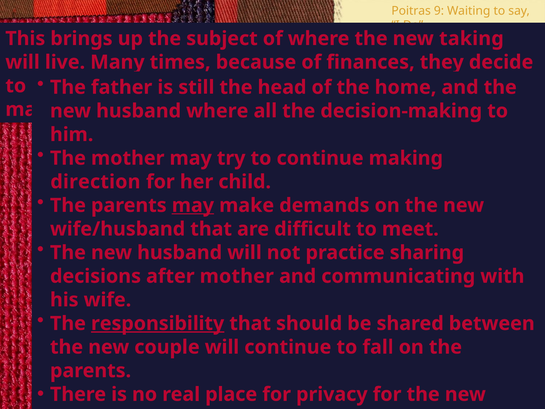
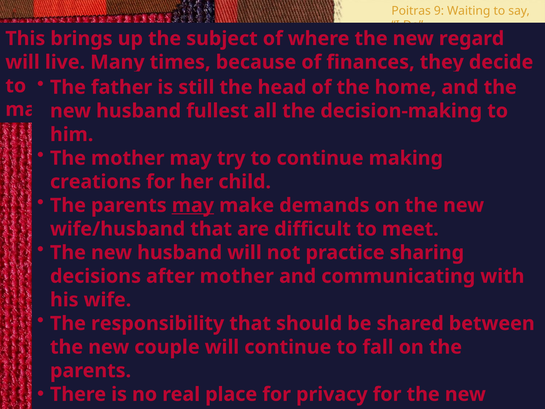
taking: taking -> regard
where at (217, 111): where -> fullest
direction: direction -> creations
responsibility underline: present -> none
